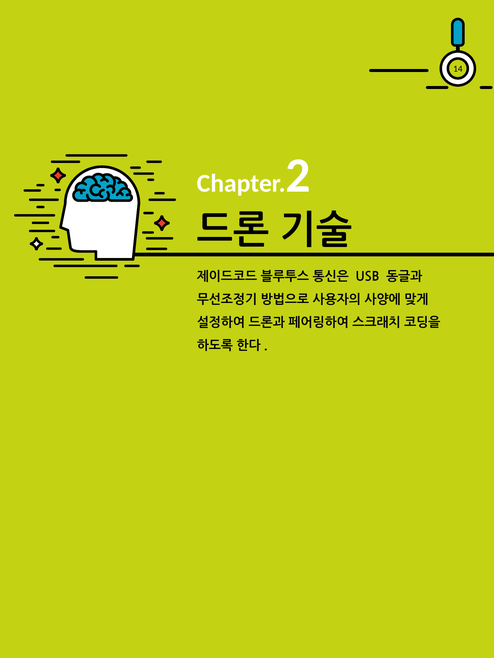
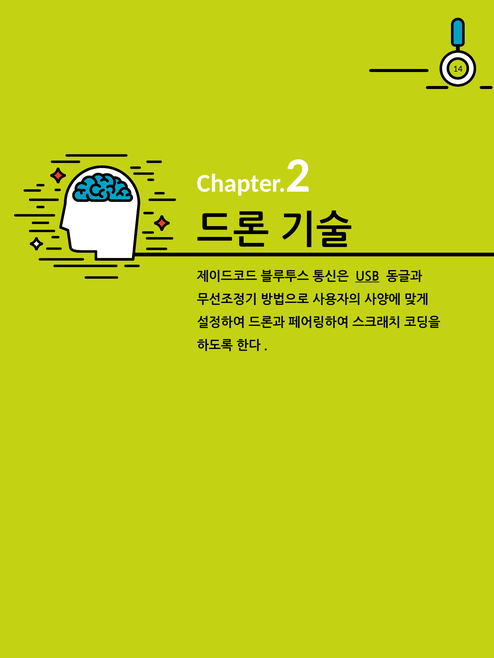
USB underline: none -> present
